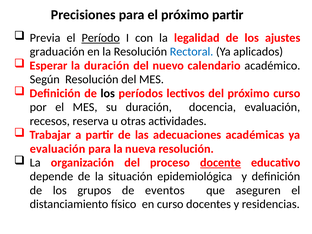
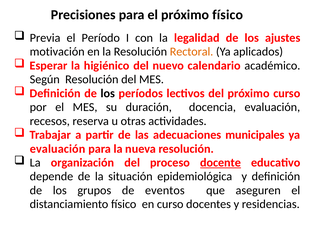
próximo partir: partir -> físico
Período underline: present -> none
graduación: graduación -> motivación
Rectoral colour: blue -> orange
la duración: duración -> higiénico
académicas: académicas -> municipales
